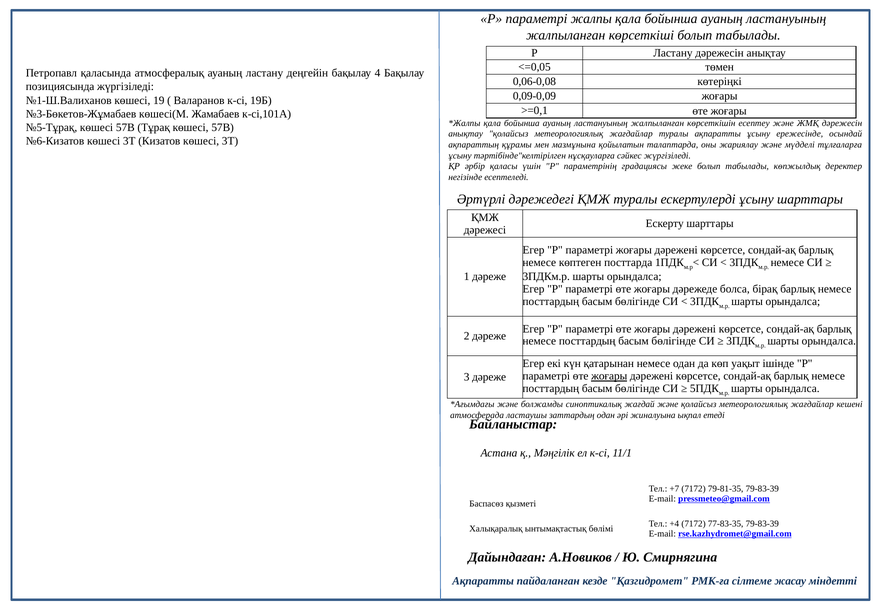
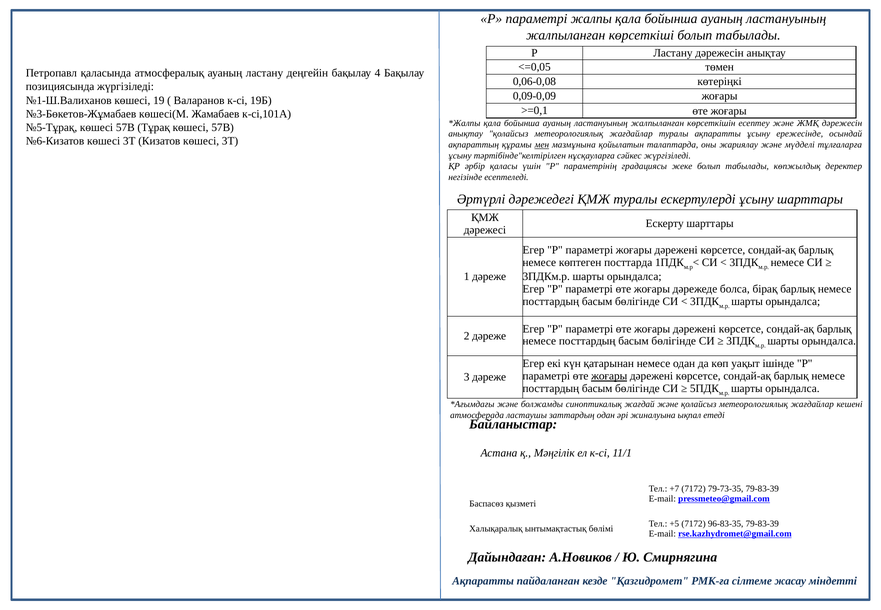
мен underline: none -> present
79-81-35: 79-81-35 -> 79-73-35
+4: +4 -> +5
77-83-35: 77-83-35 -> 96-83-35
